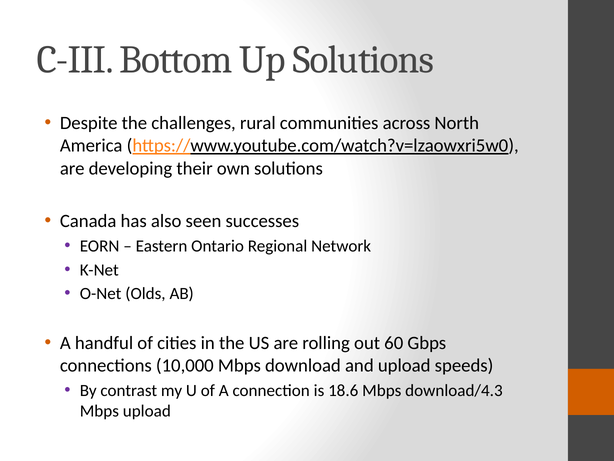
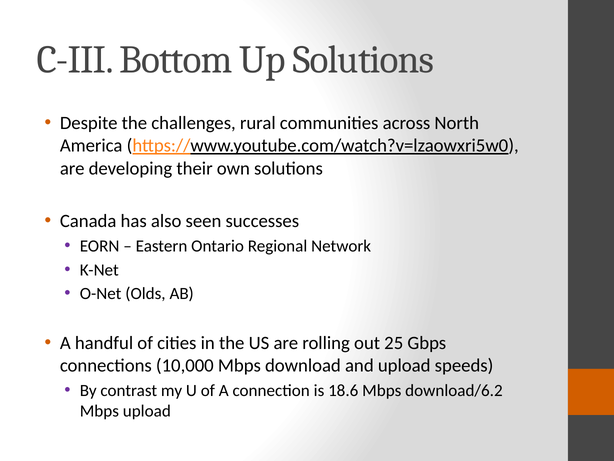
60: 60 -> 25
download/4.3: download/4.3 -> download/6.2
